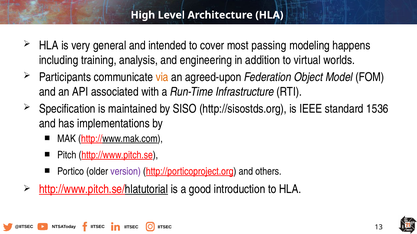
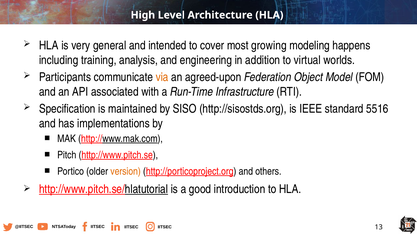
passing: passing -> growing
1536: 1536 -> 5516
version colour: purple -> orange
